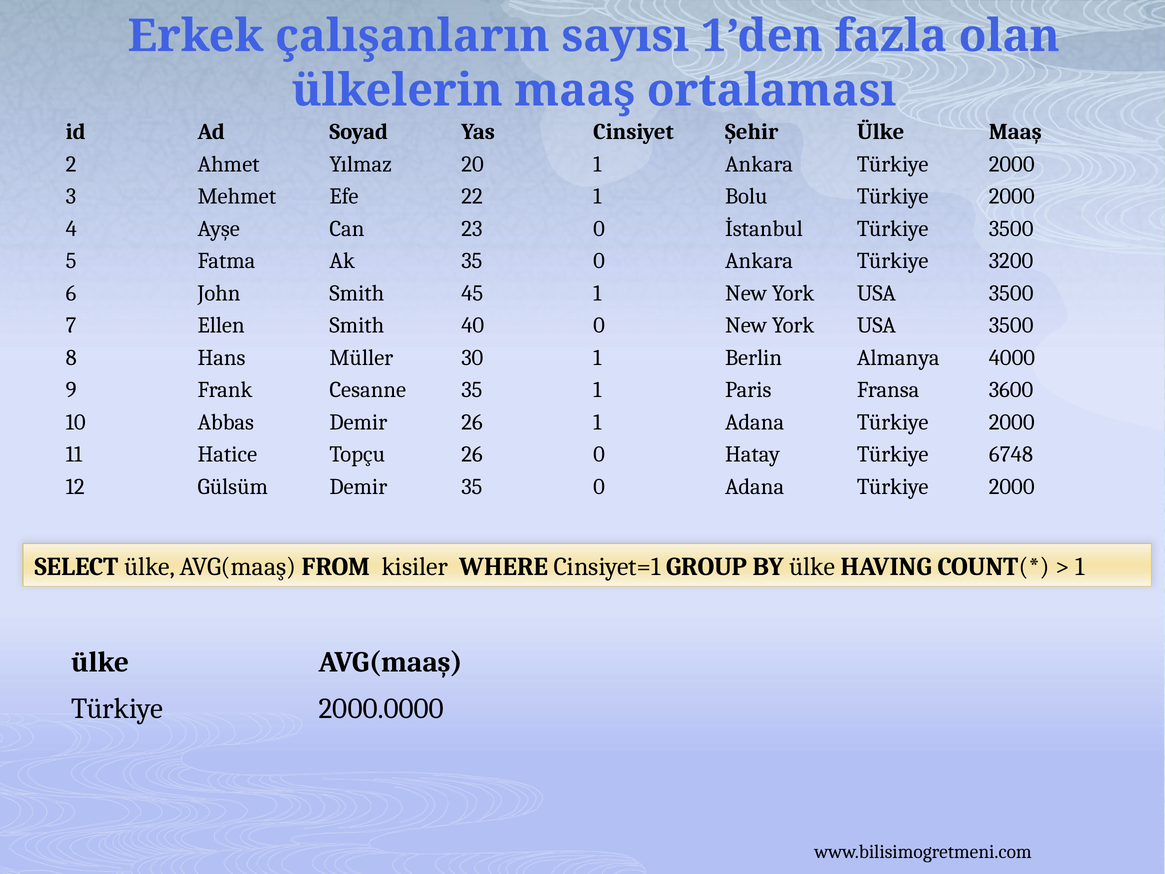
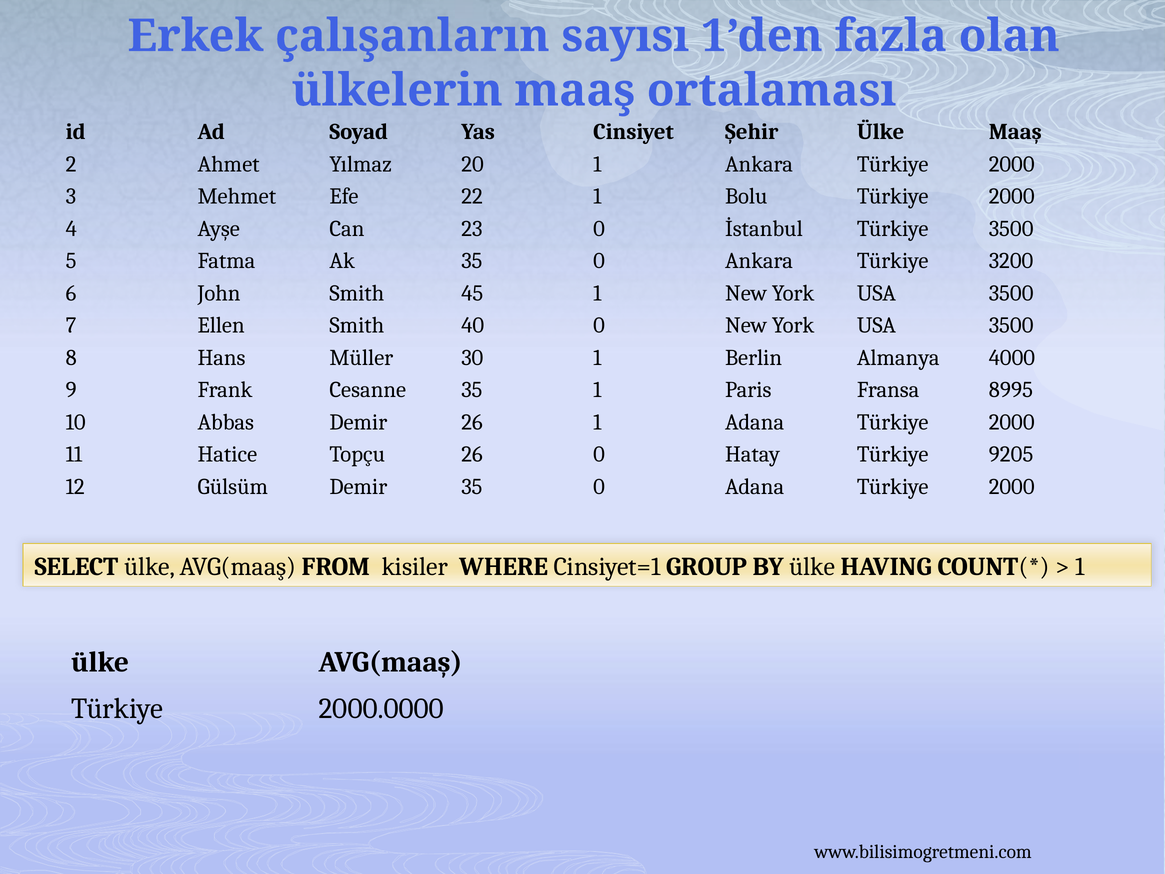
3600: 3600 -> 8995
6748: 6748 -> 9205
